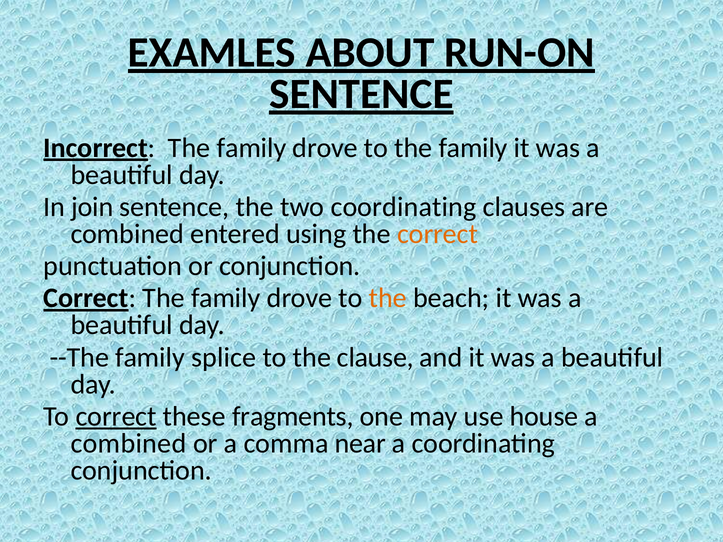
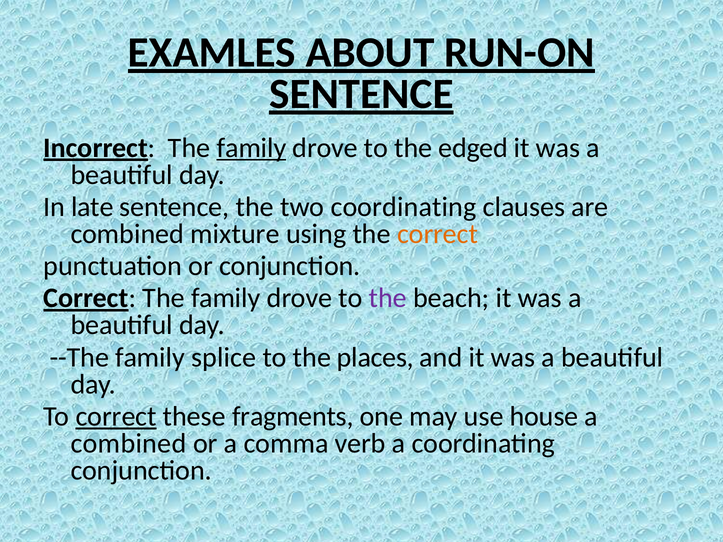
family at (251, 148) underline: none -> present
to the family: family -> edged
join: join -> late
entered: entered -> mixture
the at (388, 298) colour: orange -> purple
clause: clause -> places
near: near -> verb
